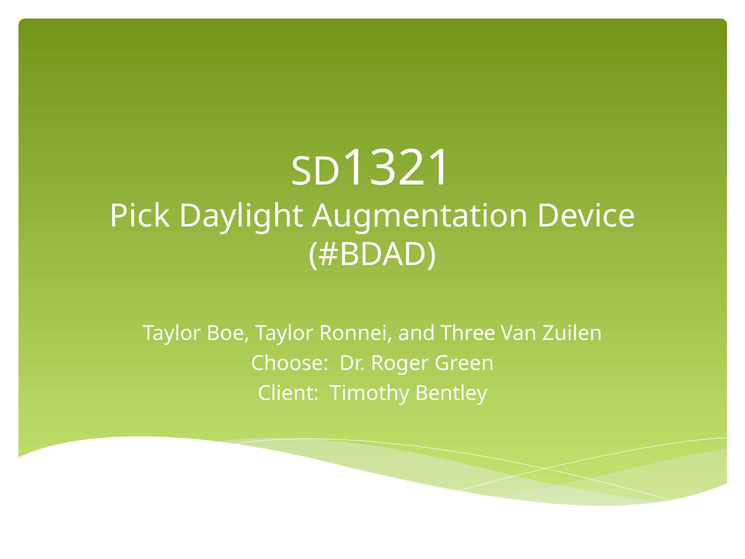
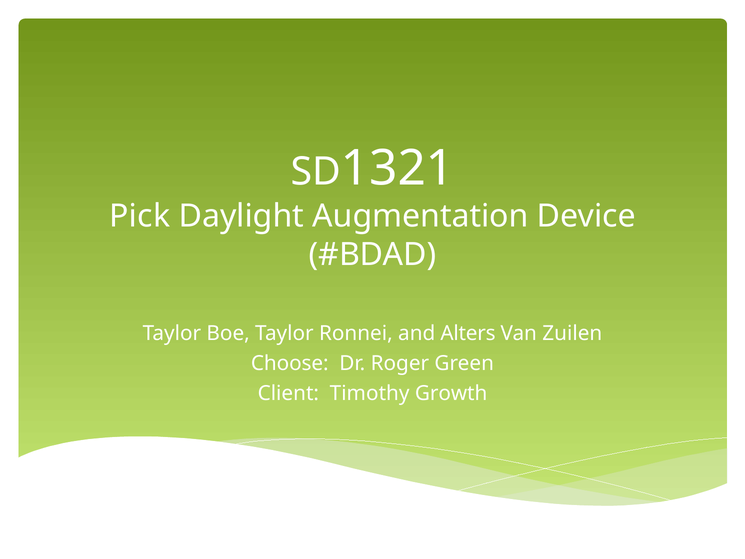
Three: Three -> Alters
Bentley: Bentley -> Growth
